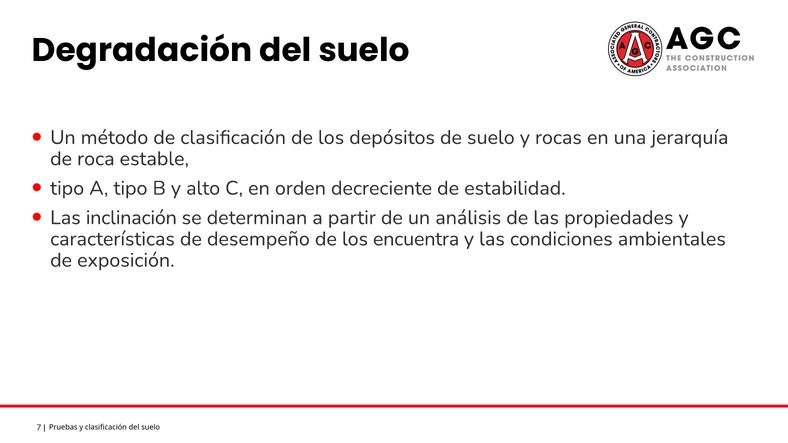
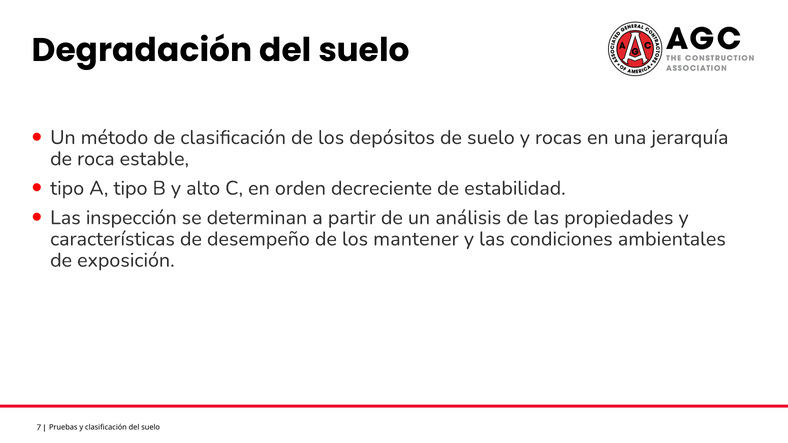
inclinación: inclinación -> inspección
encuentra: encuentra -> mantener
